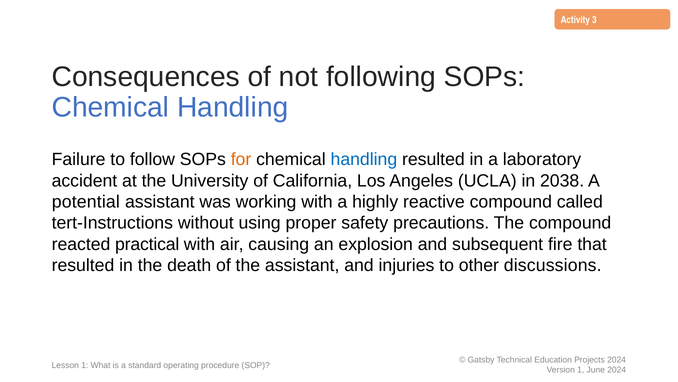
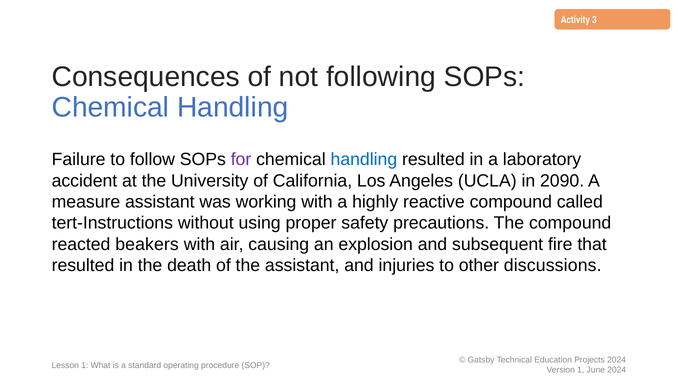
for colour: orange -> purple
2038: 2038 -> 2090
potential: potential -> measure
practical: practical -> beakers
